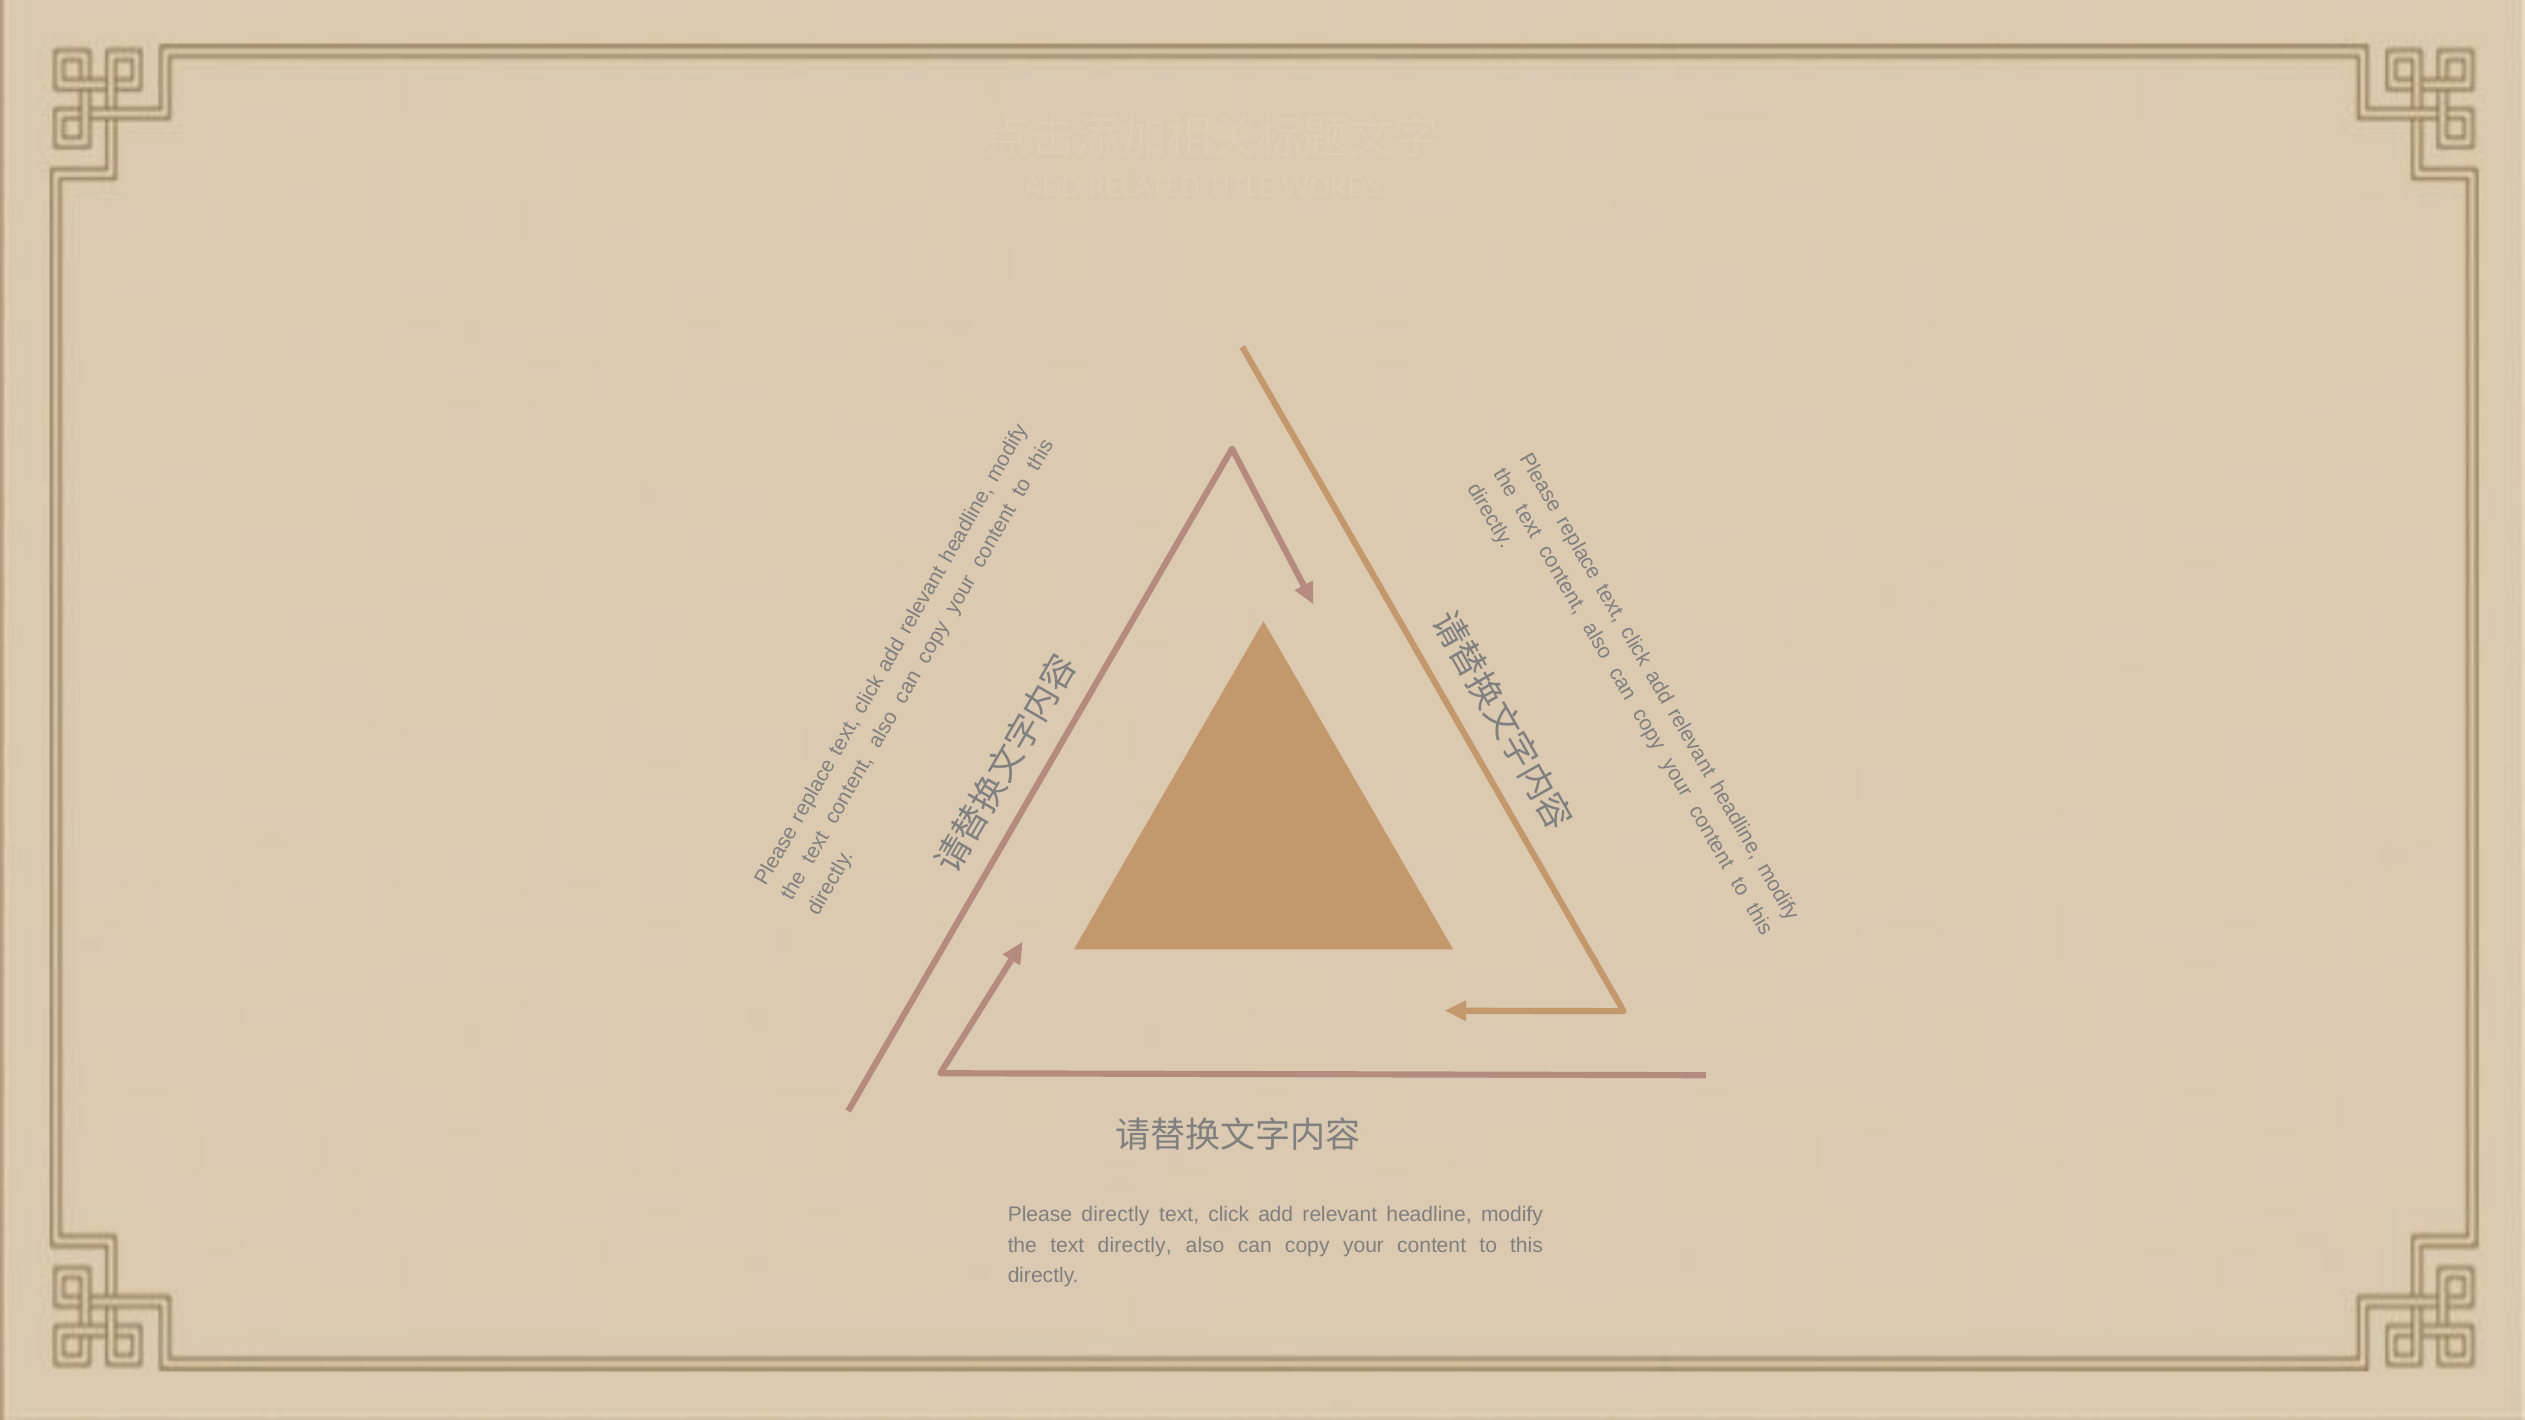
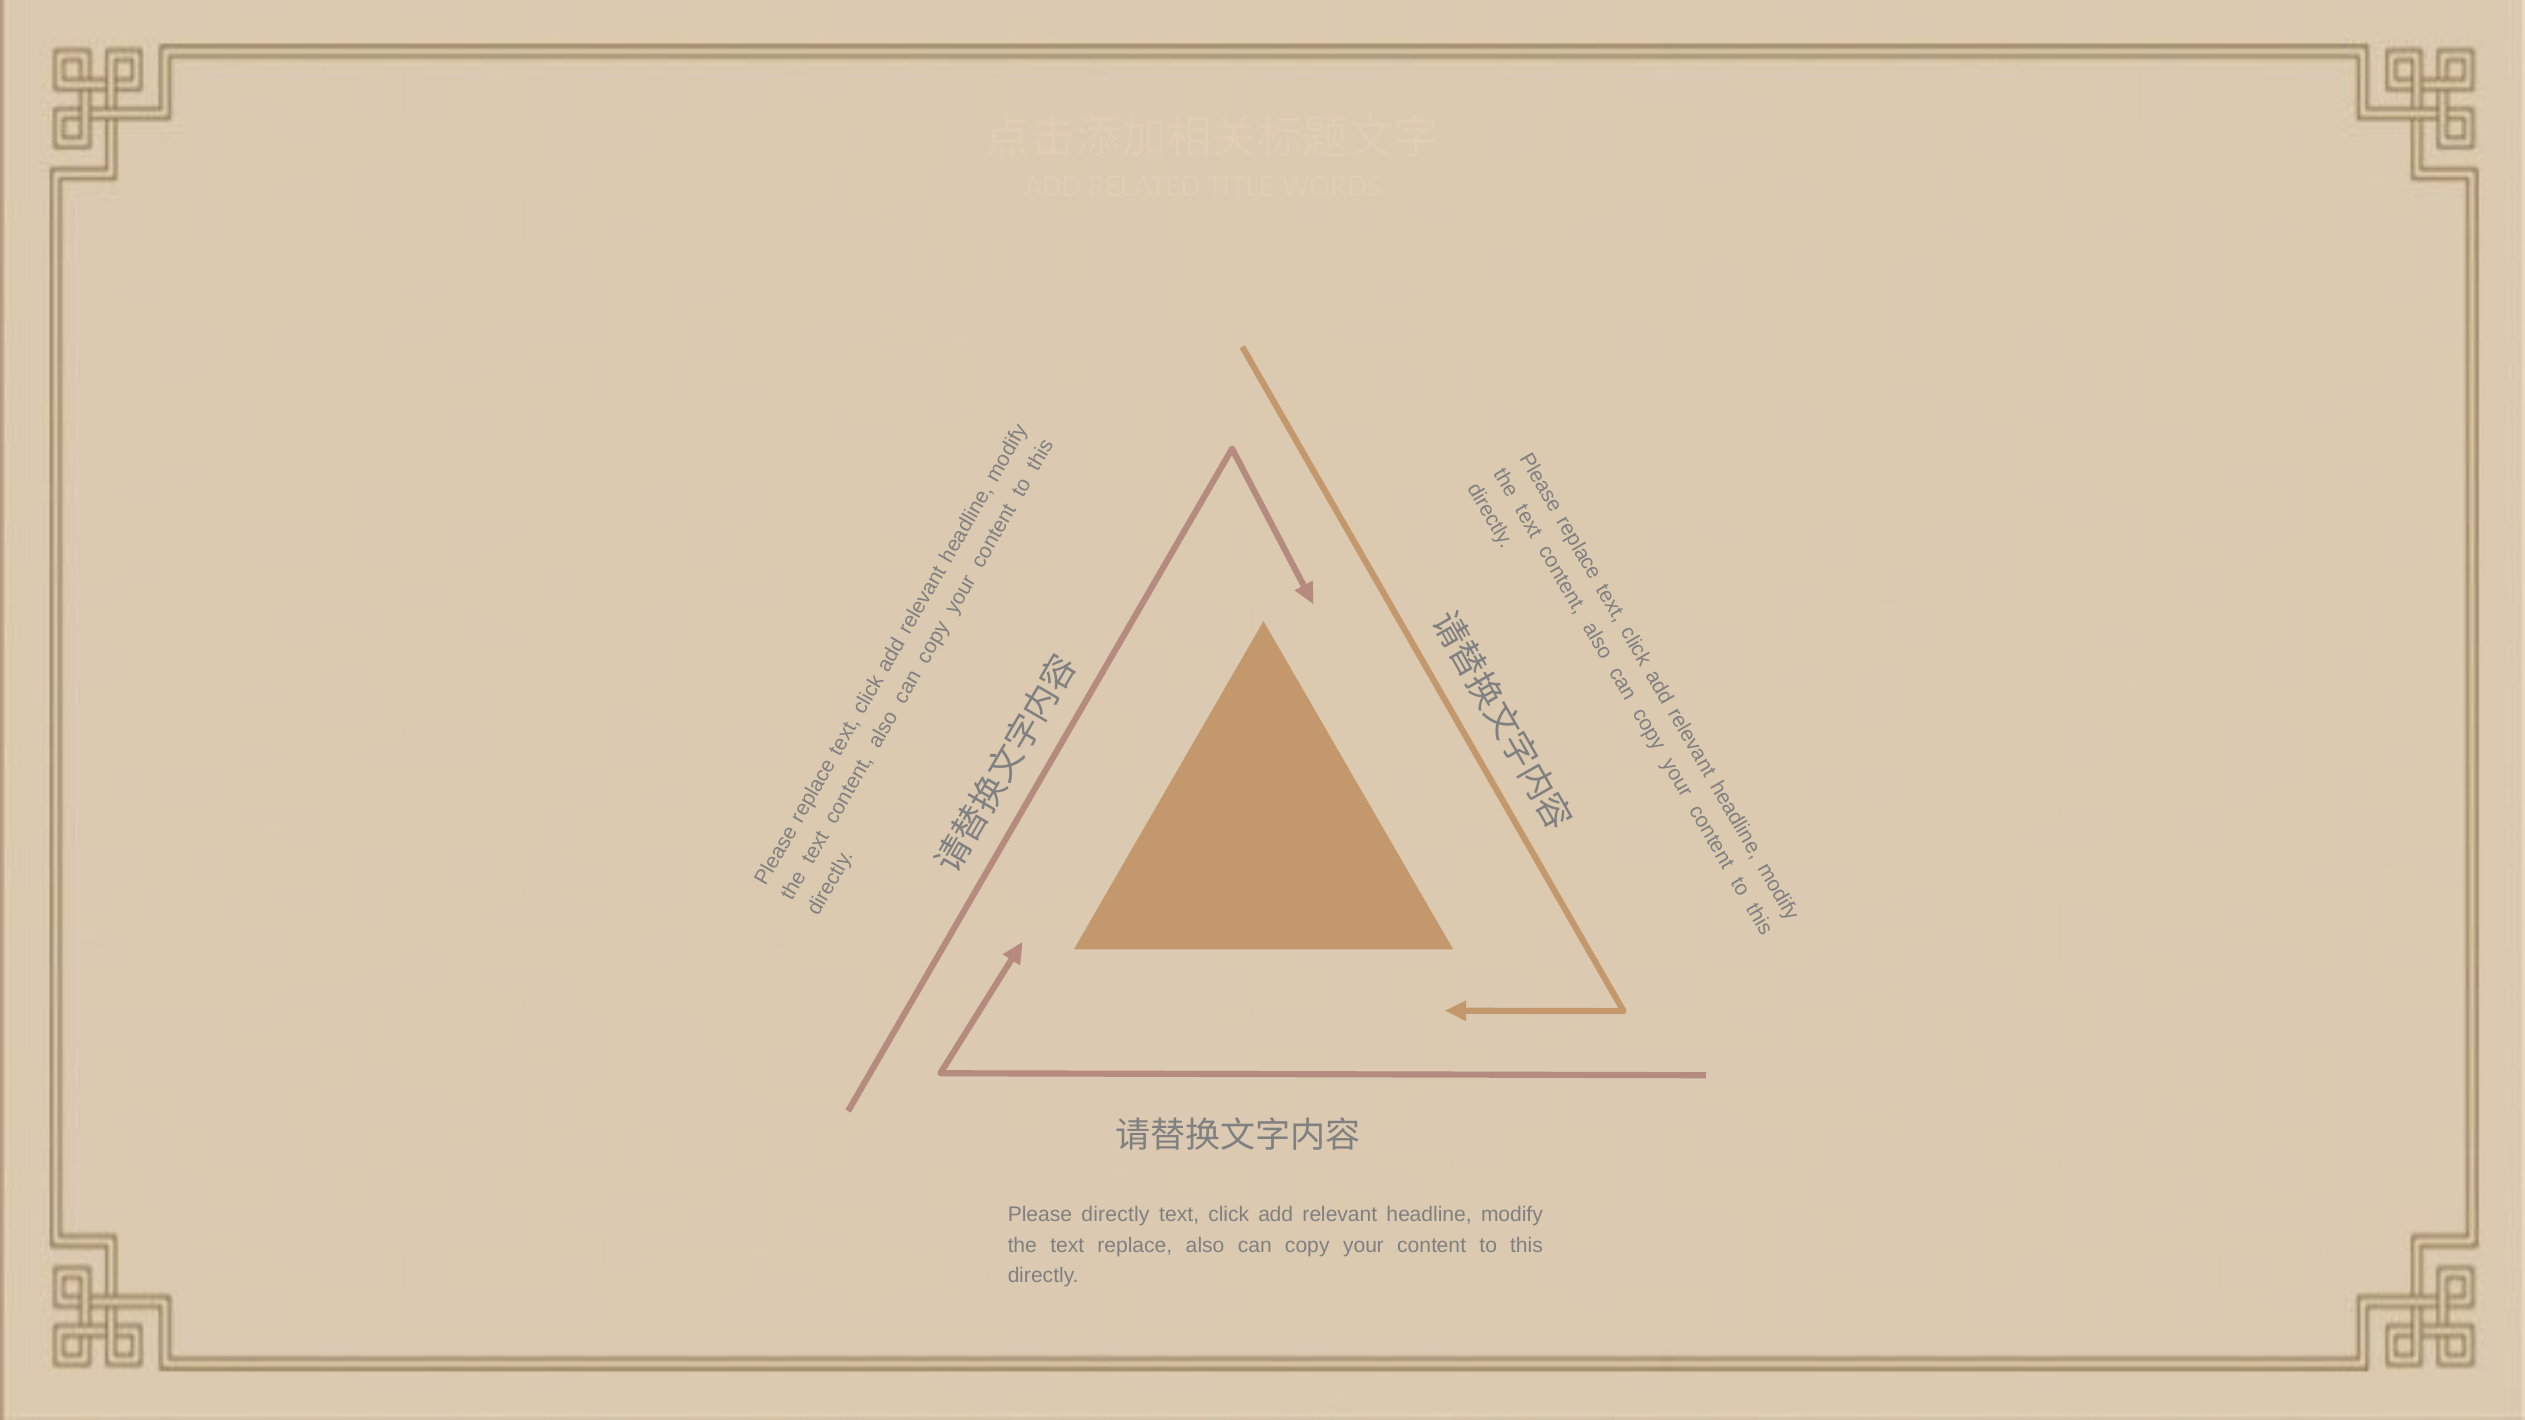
text directly: directly -> replace
